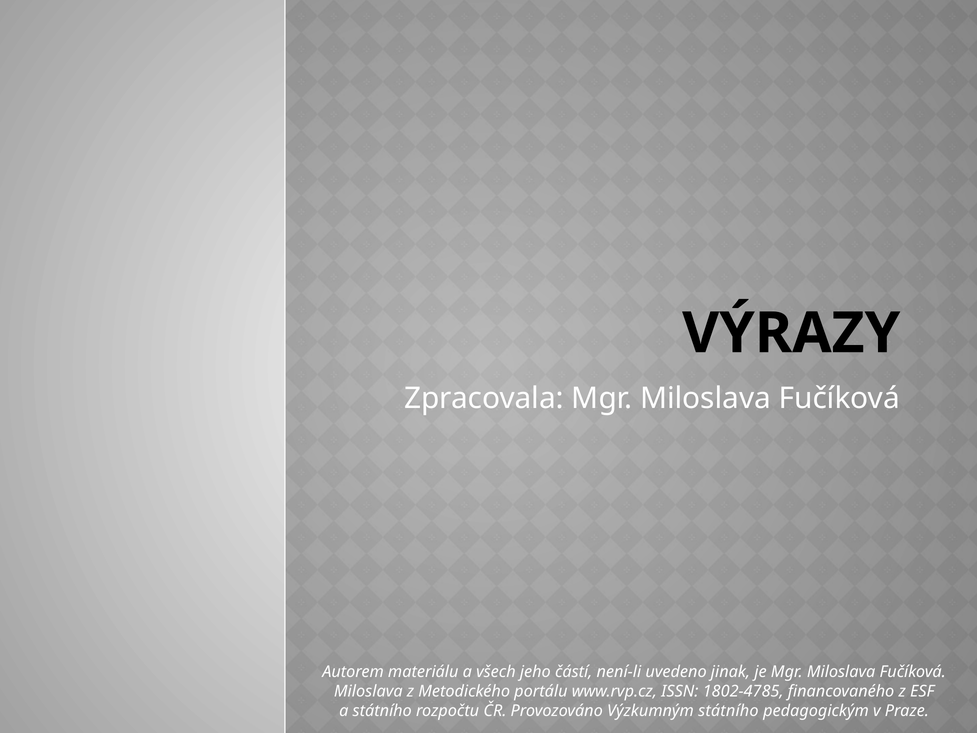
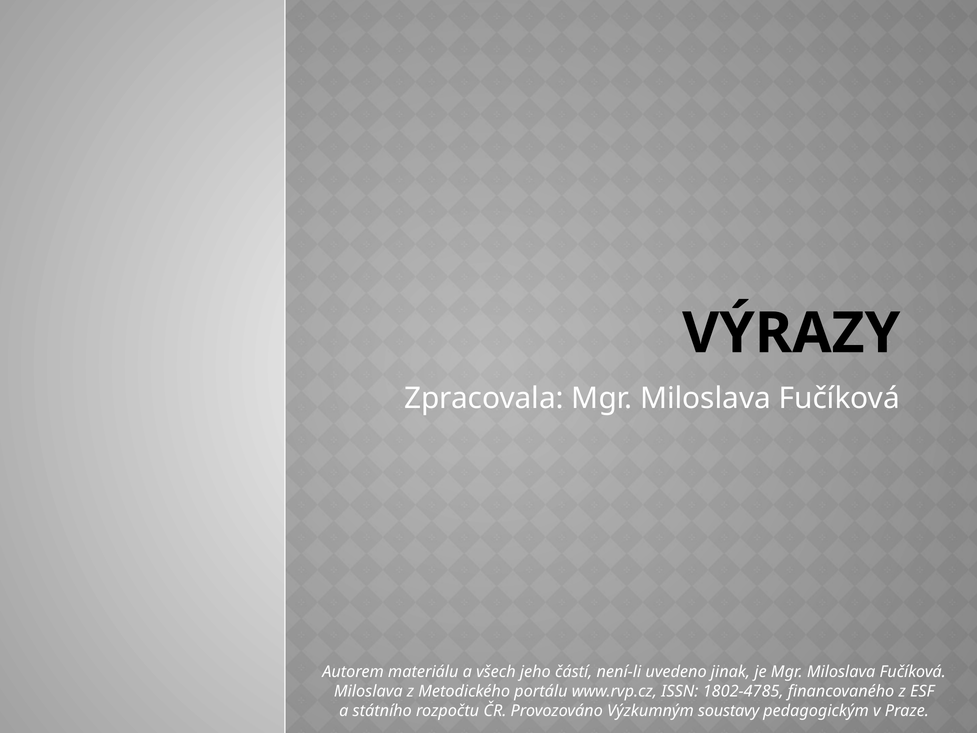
Výzkumným státního: státního -> soustavy
